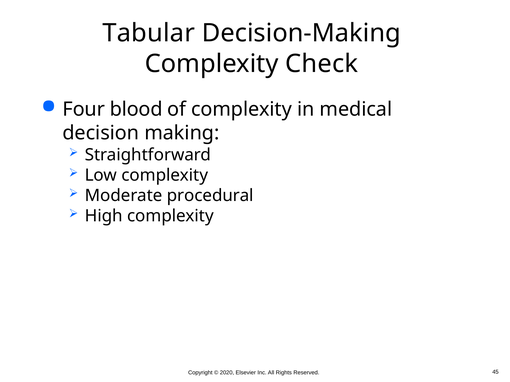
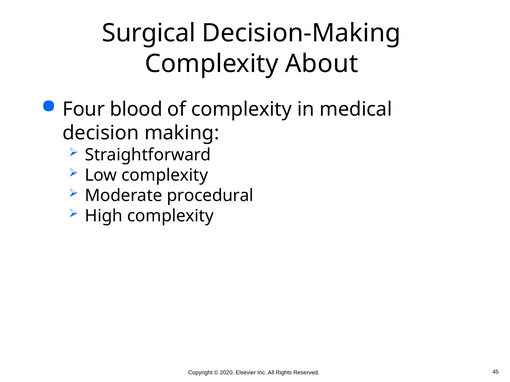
Tabular: Tabular -> Surgical
Check: Check -> About
